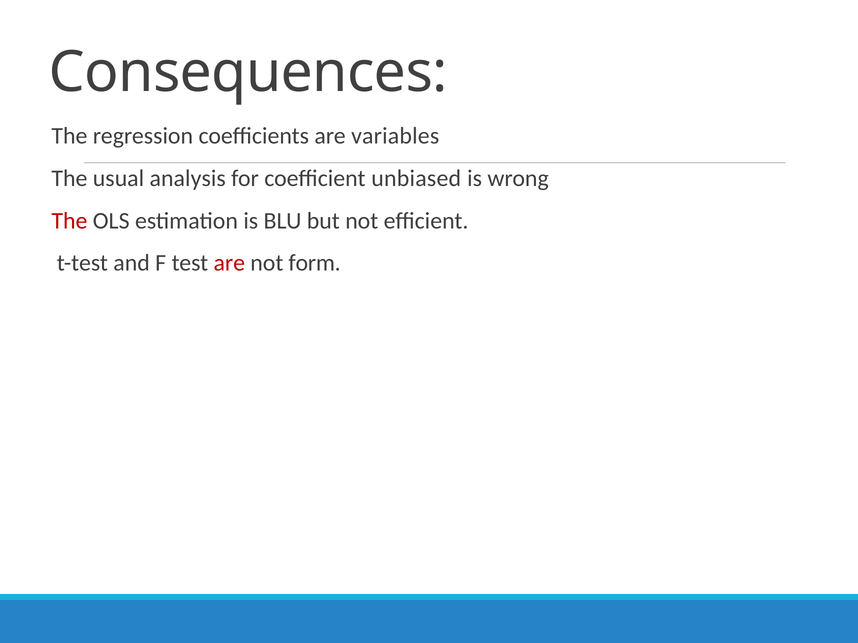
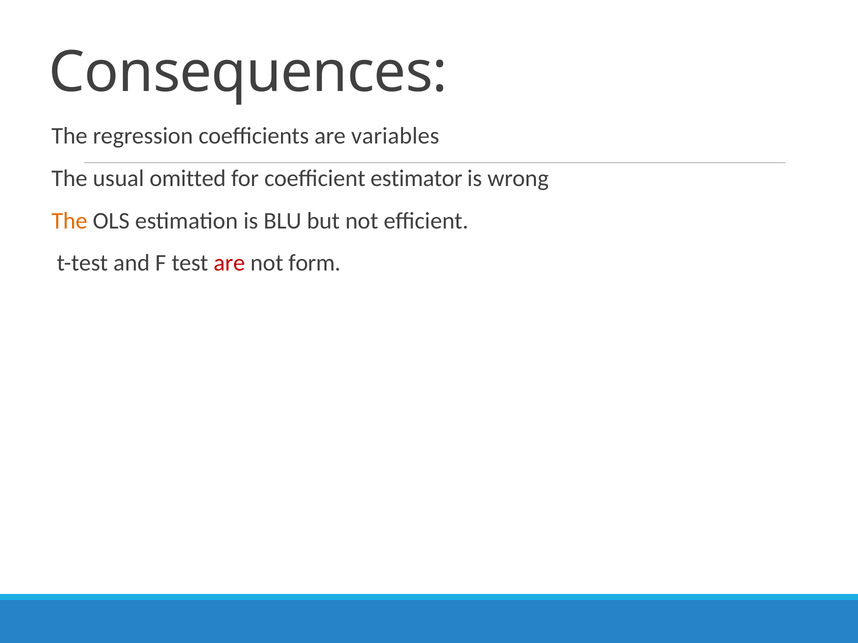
analysis: analysis -> omitted
unbiased: unbiased -> estimator
The at (69, 221) colour: red -> orange
